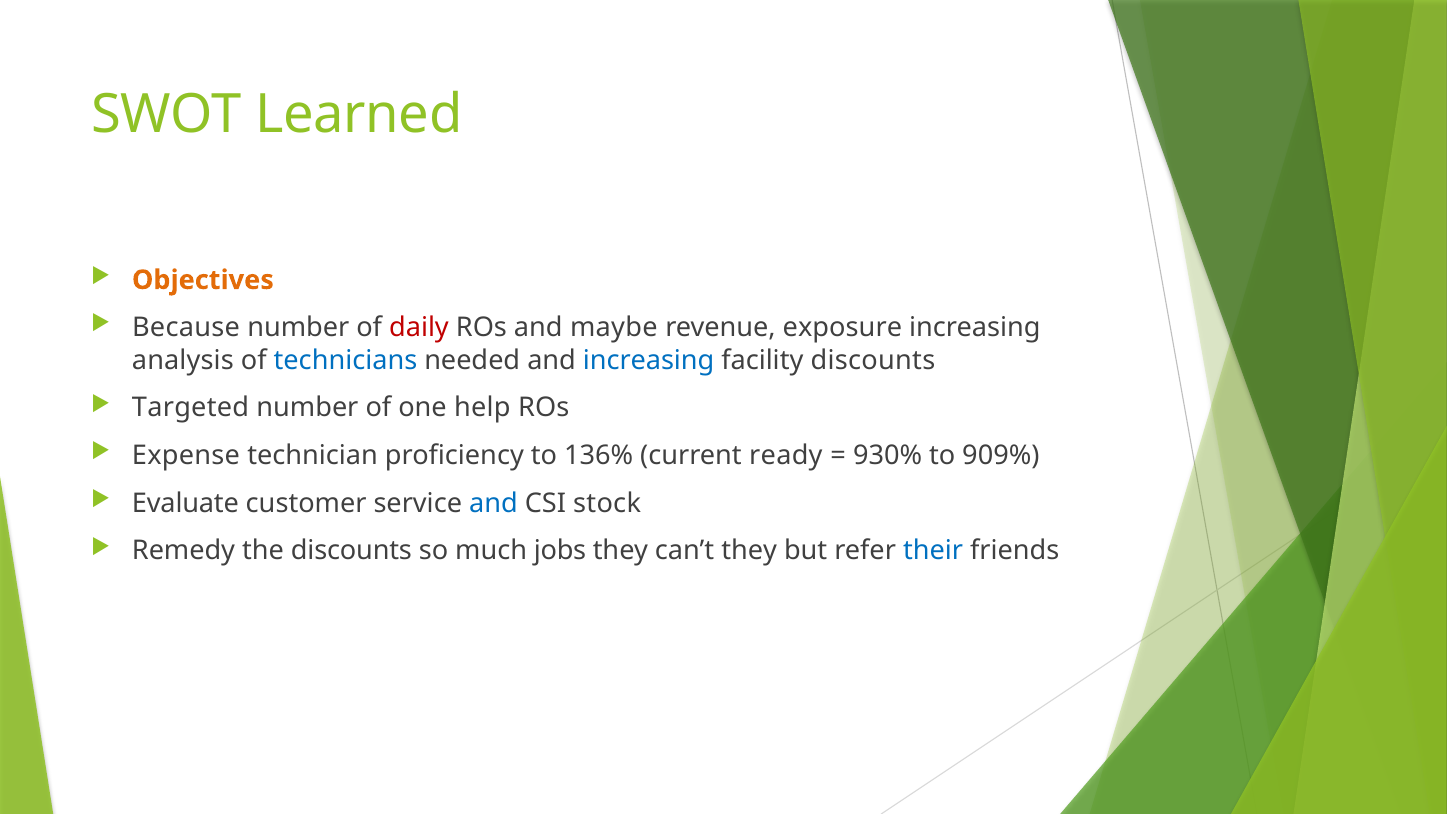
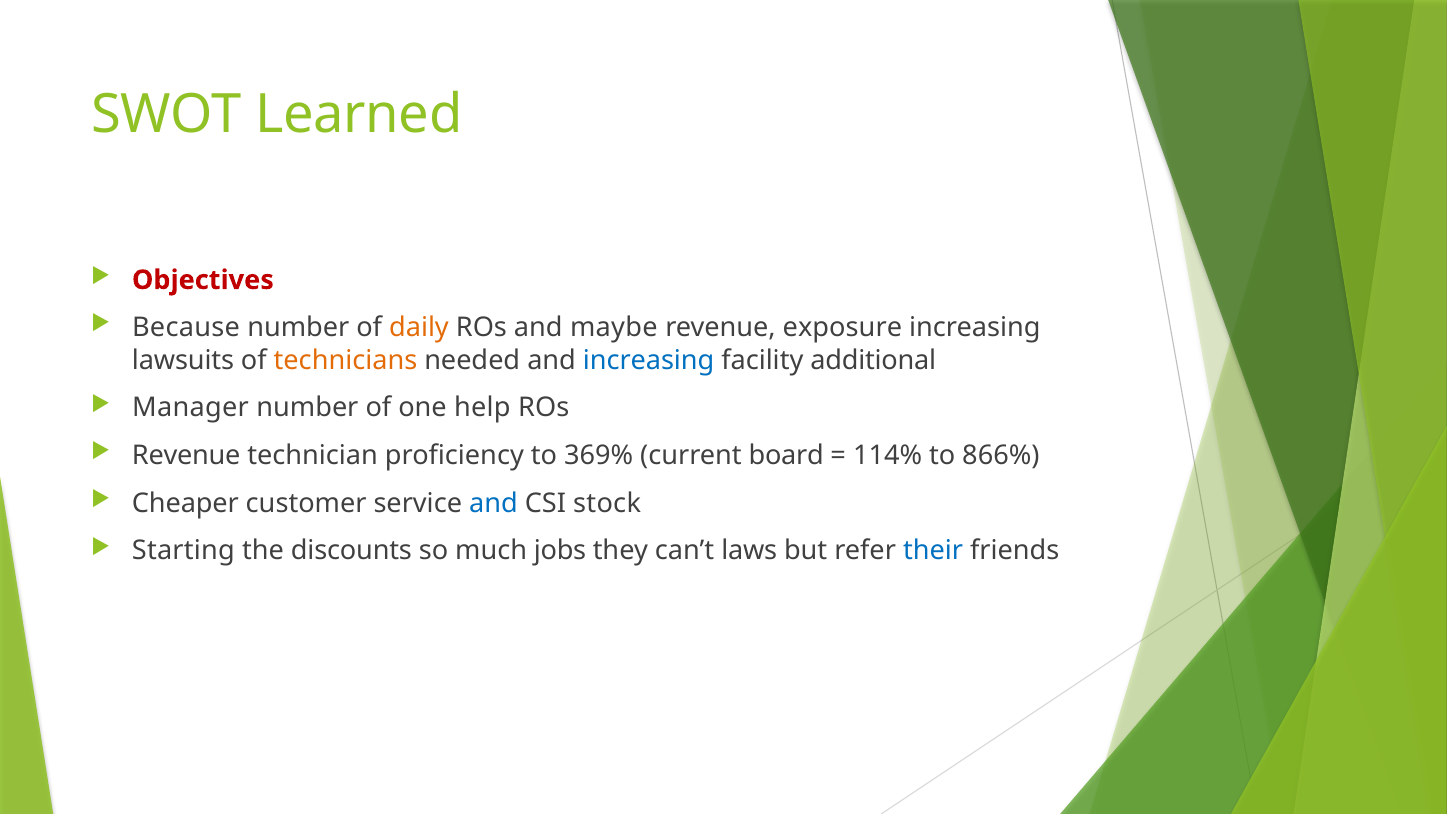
Objectives colour: orange -> red
daily colour: red -> orange
analysis: analysis -> lawsuits
technicians colour: blue -> orange
facility discounts: discounts -> additional
Targeted: Targeted -> Manager
Expense at (186, 456): Expense -> Revenue
136%: 136% -> 369%
ready: ready -> board
930%: 930% -> 114%
909%: 909% -> 866%
Evaluate: Evaluate -> Cheaper
Remedy: Remedy -> Starting
can’t they: they -> laws
